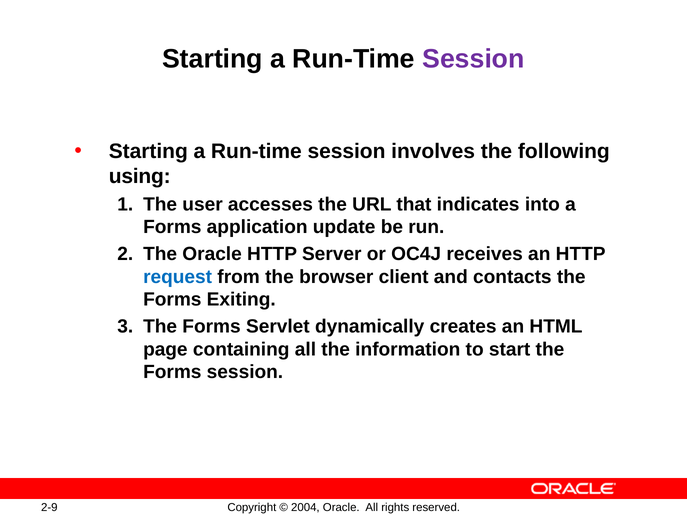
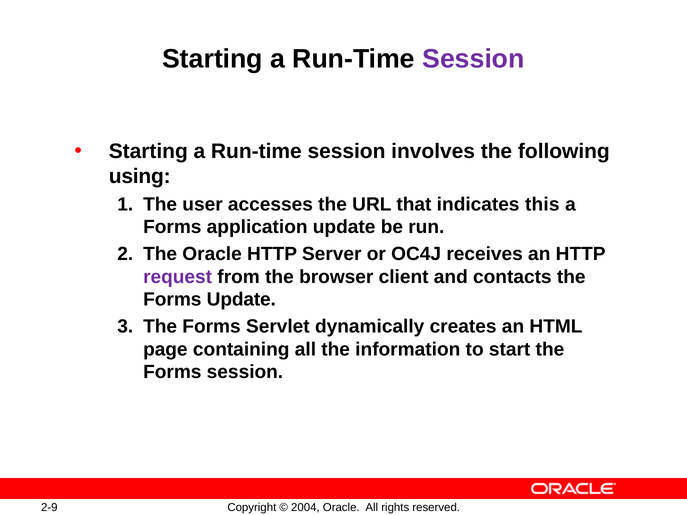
into: into -> this
request colour: blue -> purple
Forms Exiting: Exiting -> Update
